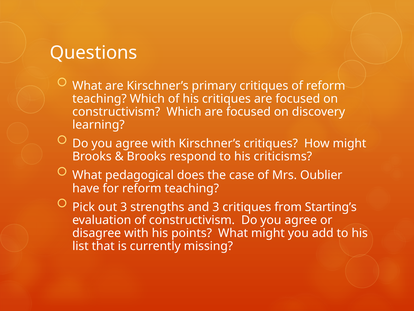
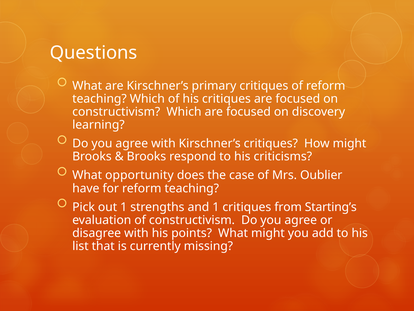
pedagogical: pedagogical -> opportunity
out 3: 3 -> 1
and 3: 3 -> 1
